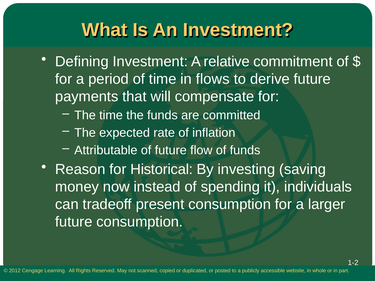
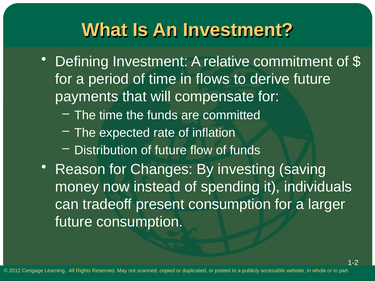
Attributable: Attributable -> Distribution
Historical: Historical -> Changes
